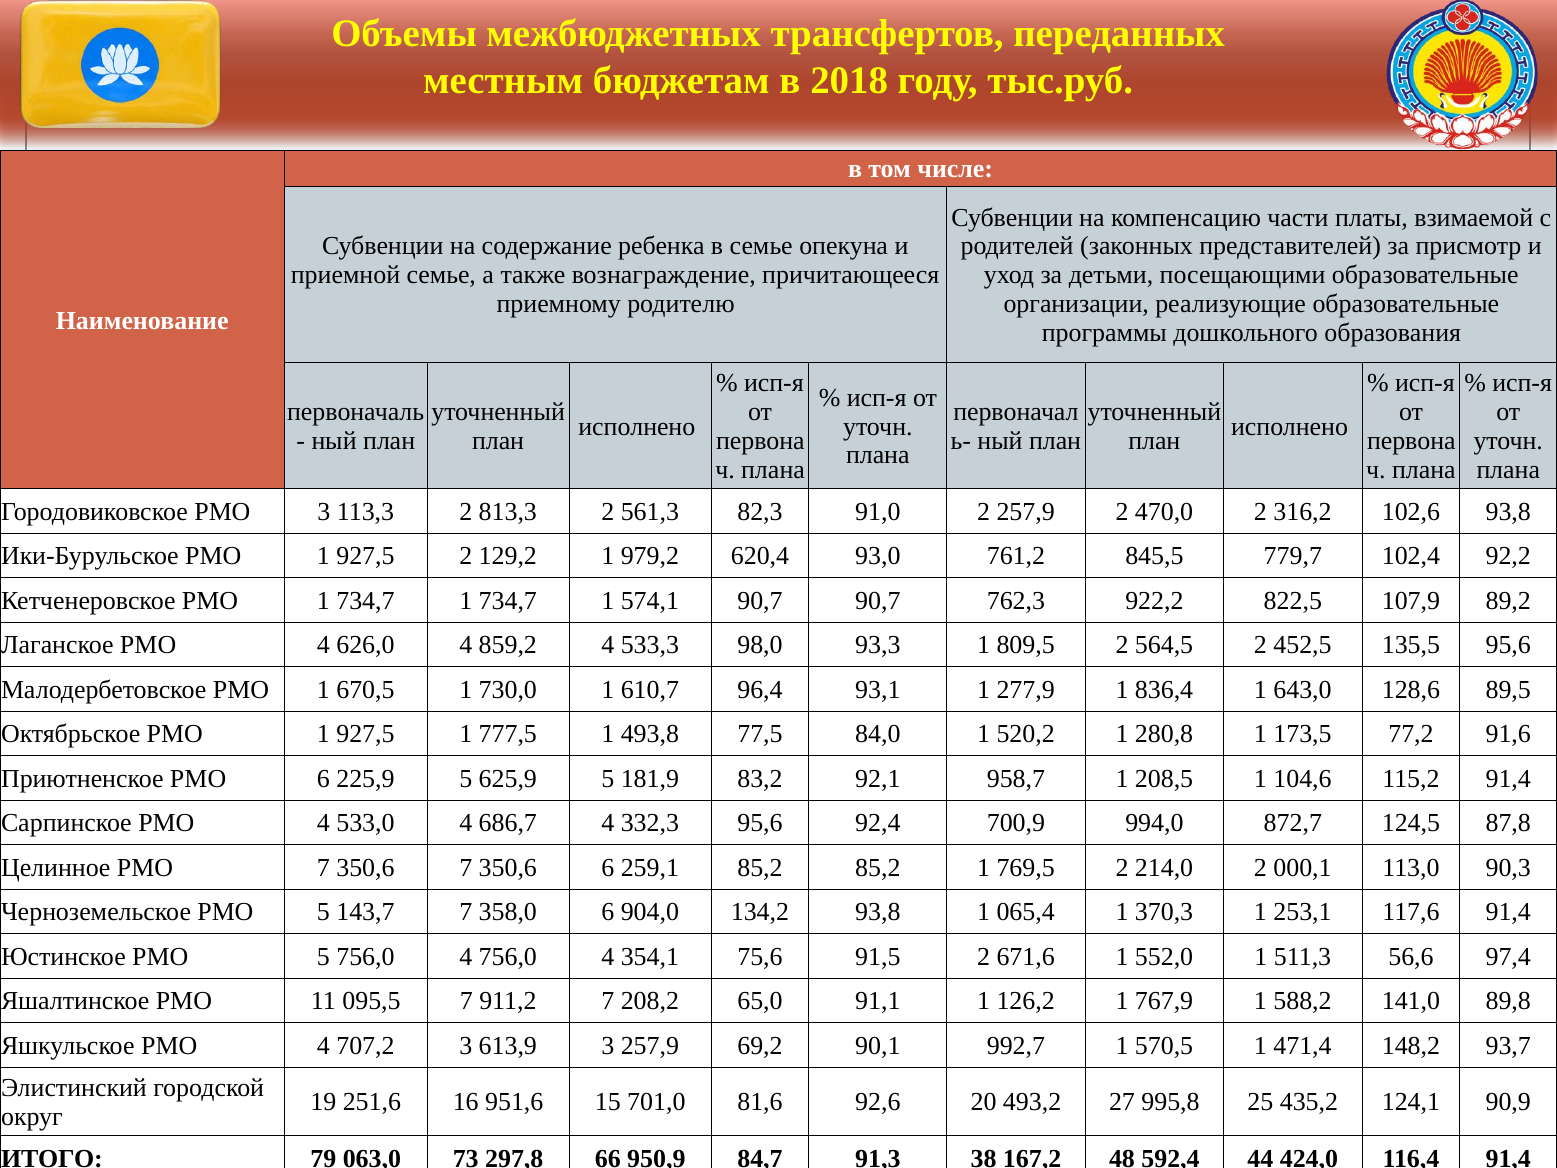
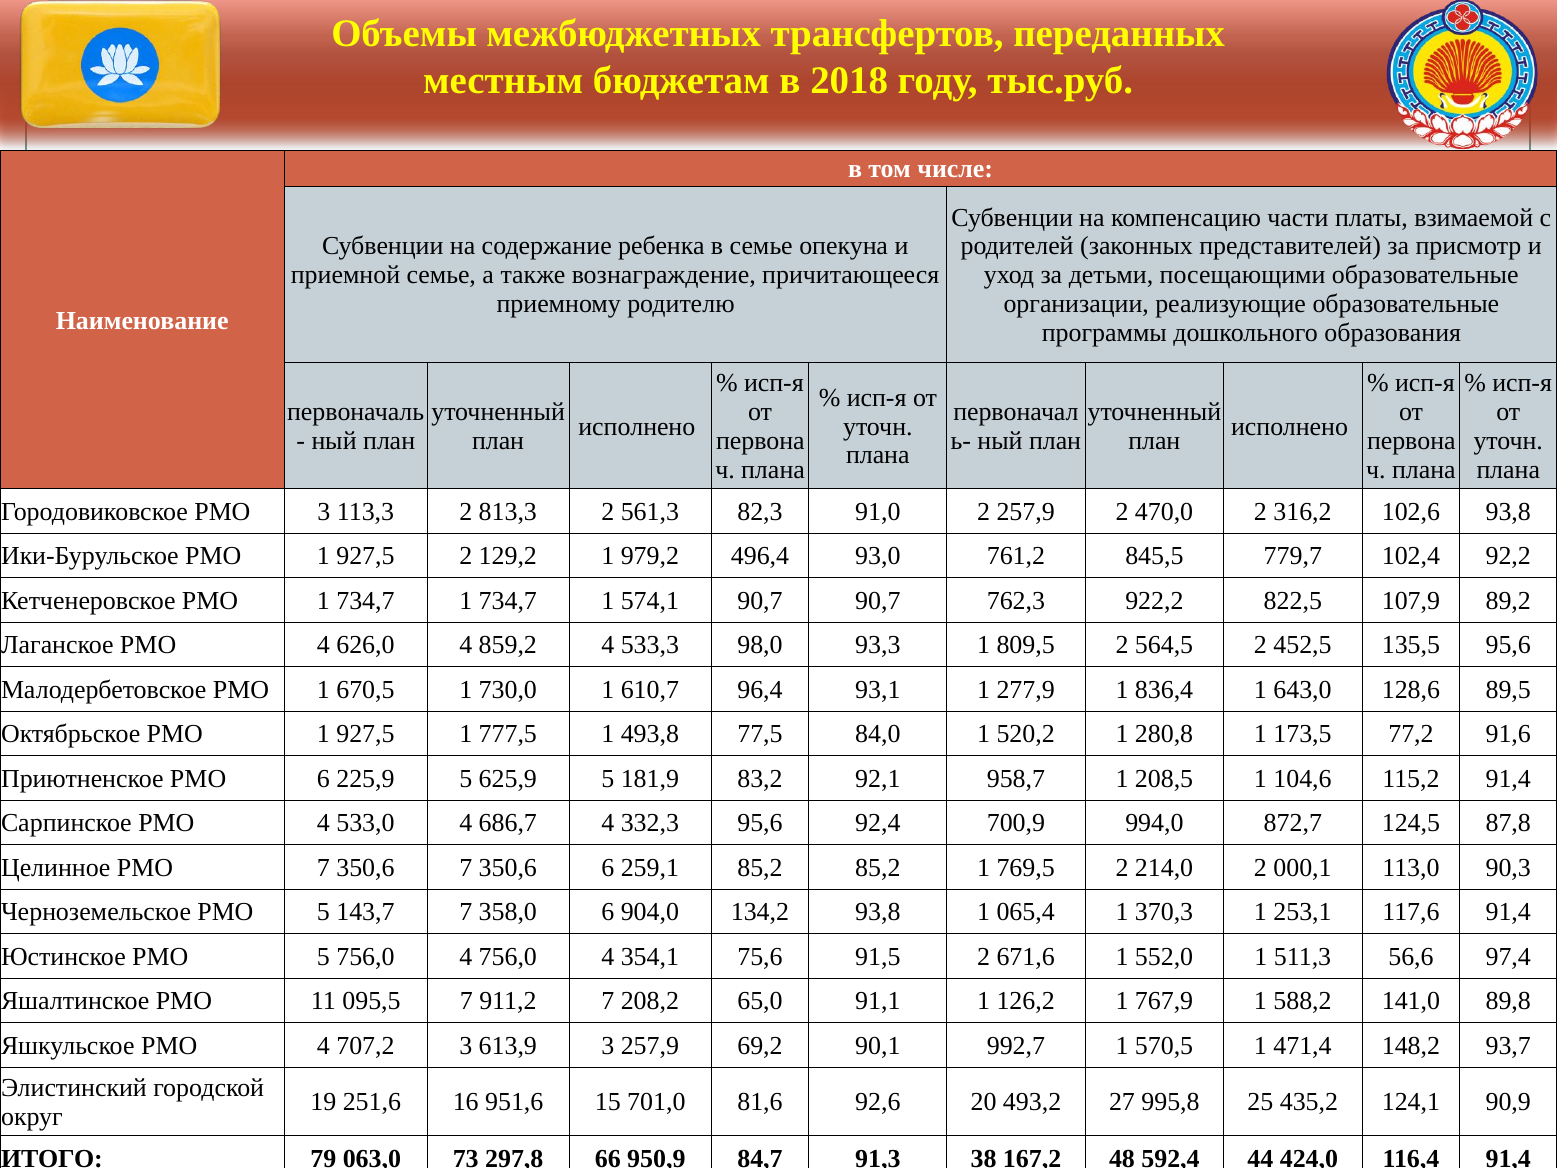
620,4: 620,4 -> 496,4
